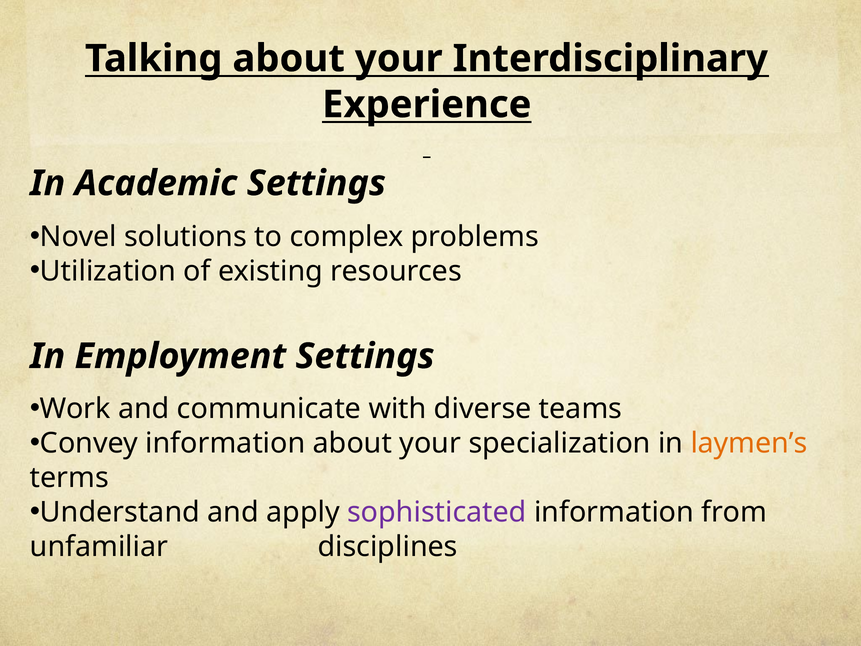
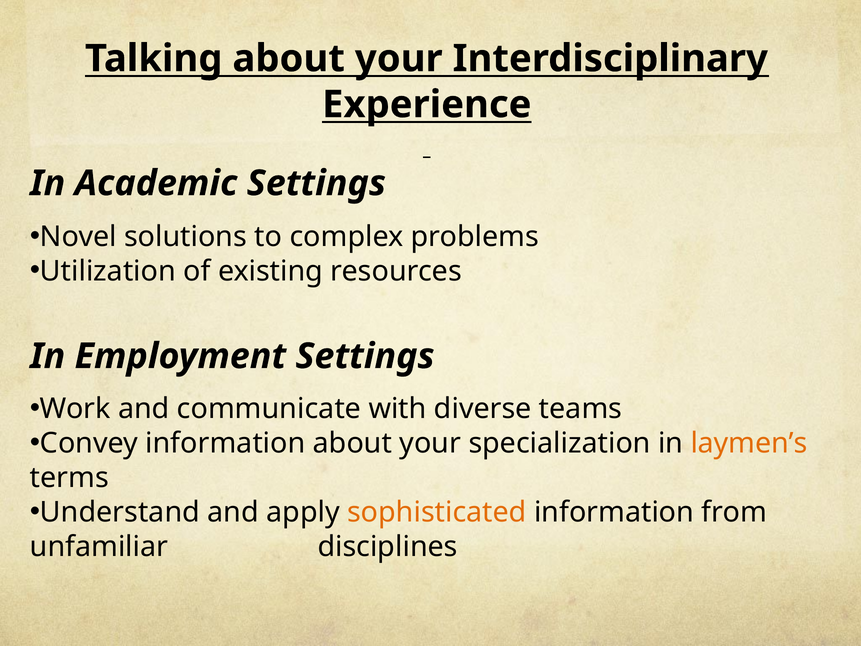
sophisticated colour: purple -> orange
